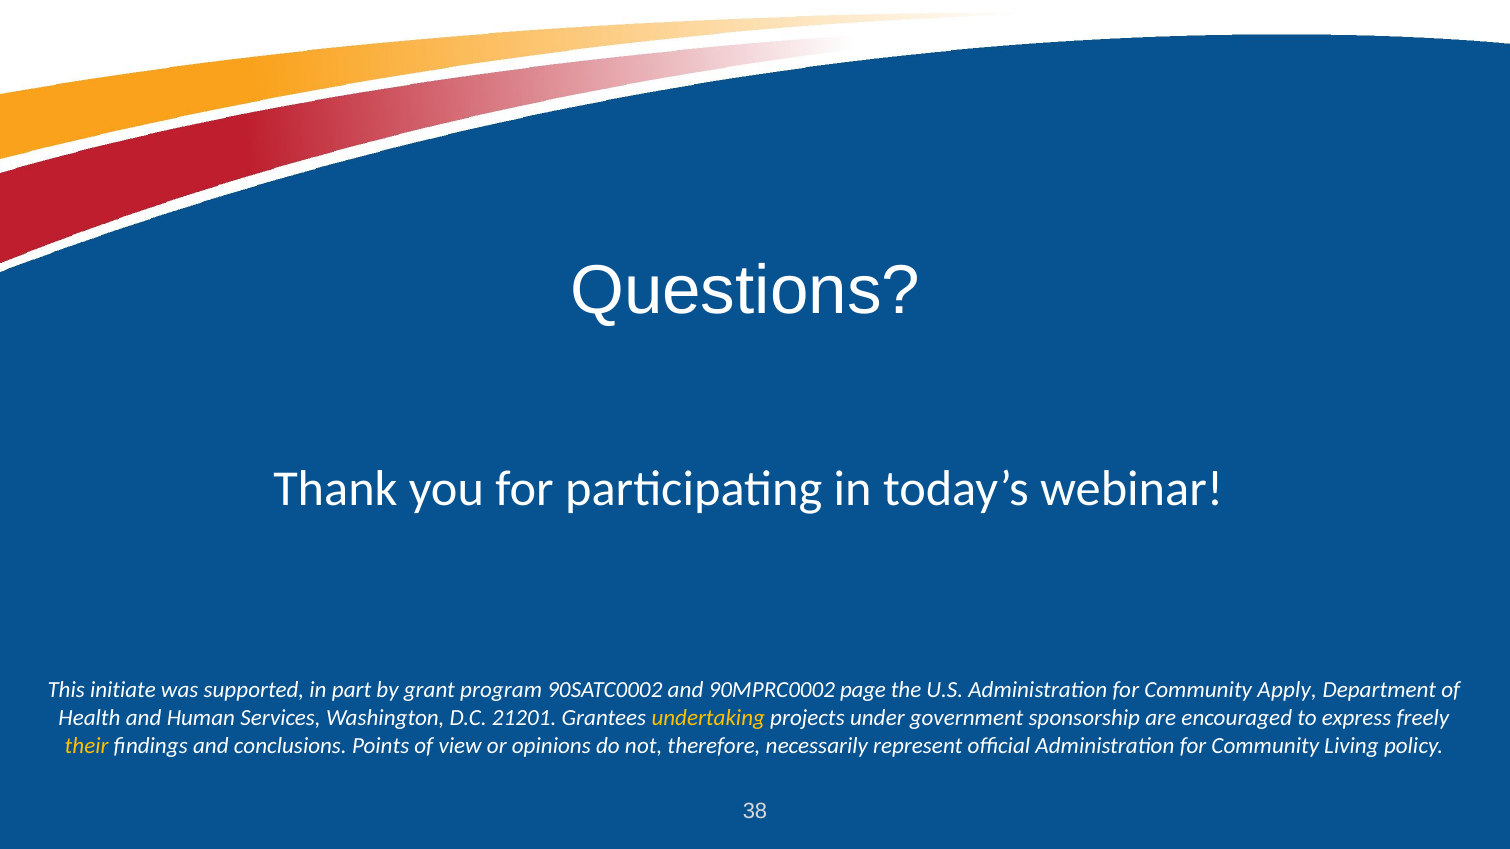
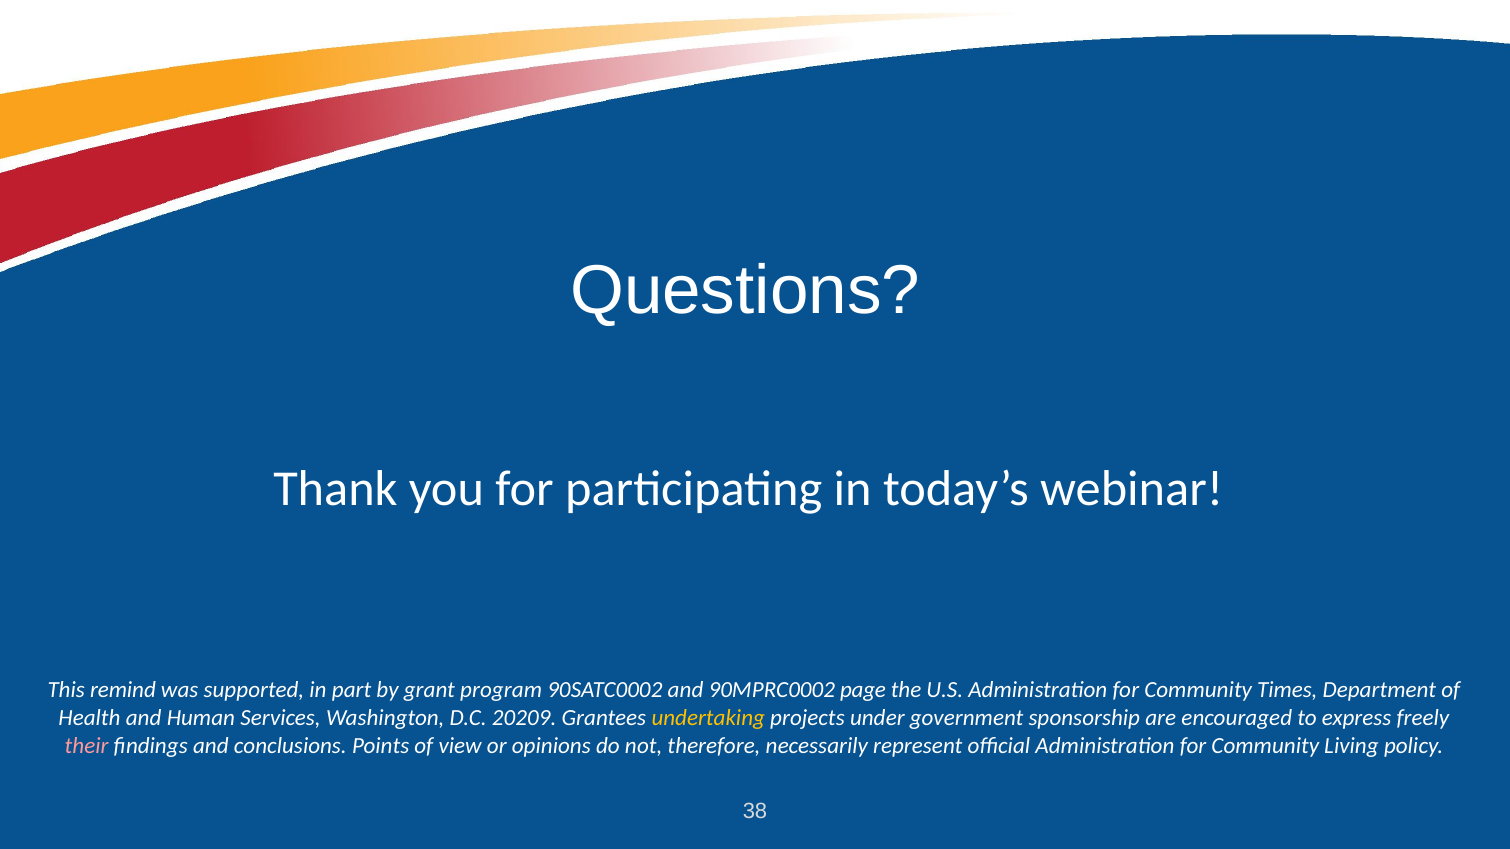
initiate: initiate -> remind
Apply: Apply -> Times
21201: 21201 -> 20209
their colour: yellow -> pink
